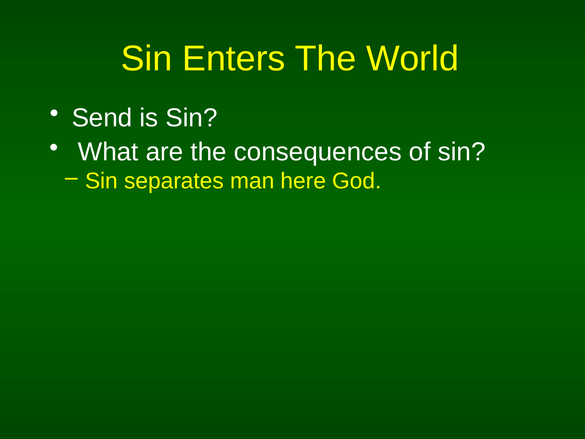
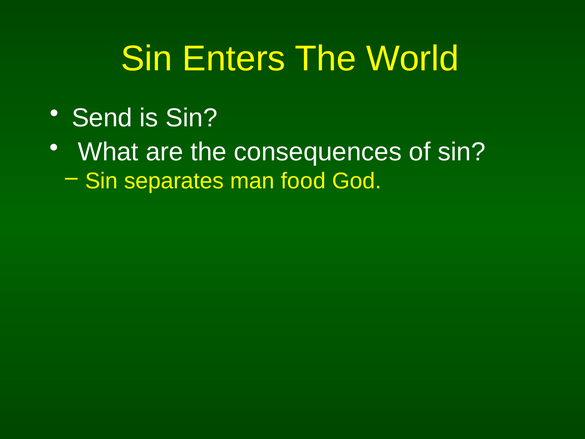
here: here -> food
